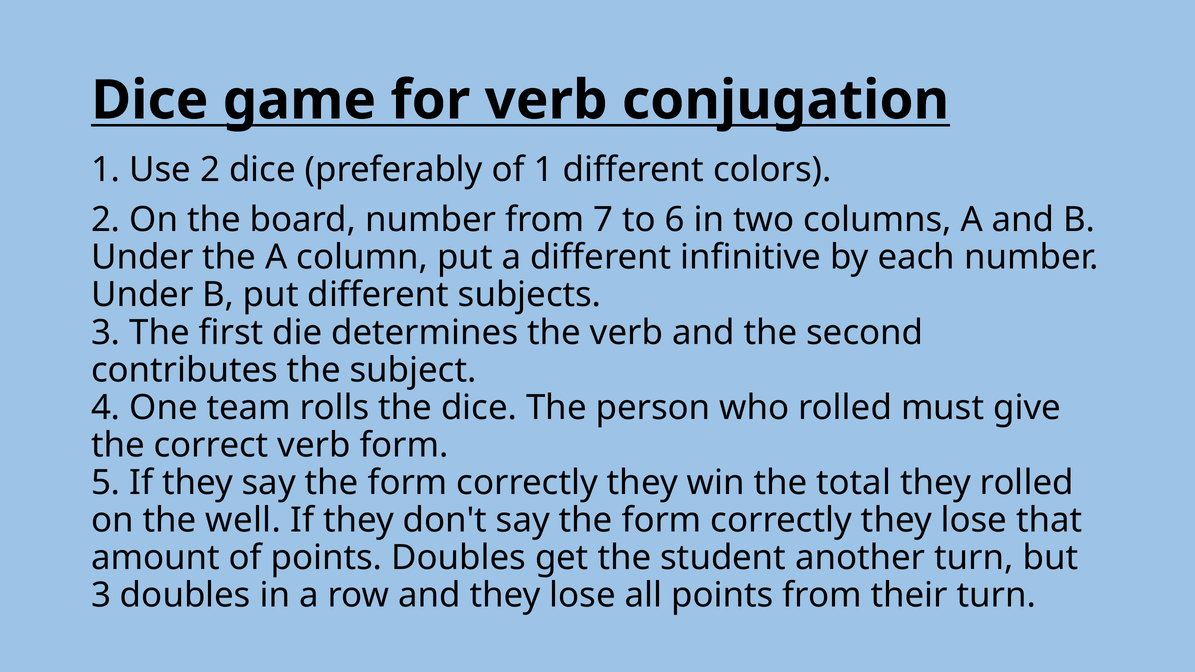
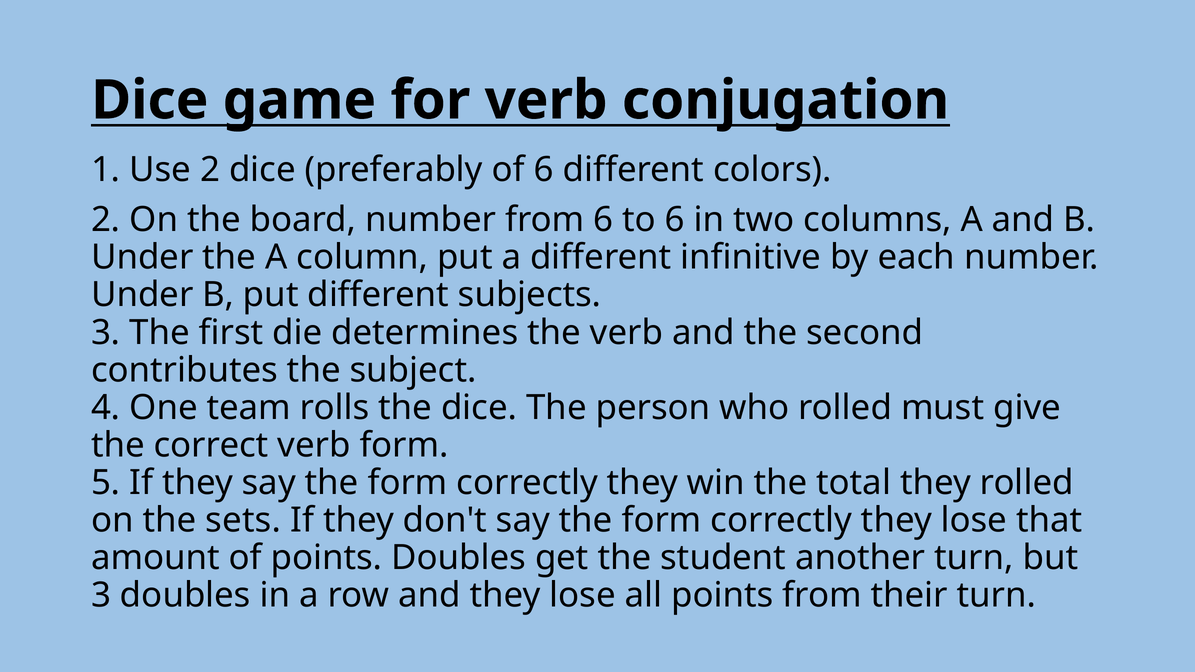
of 1: 1 -> 6
from 7: 7 -> 6
well: well -> sets
